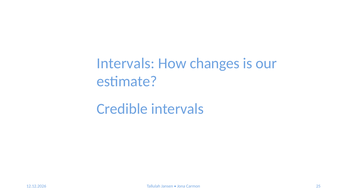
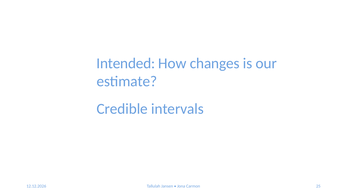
Intervals at (126, 63): Intervals -> Intended
